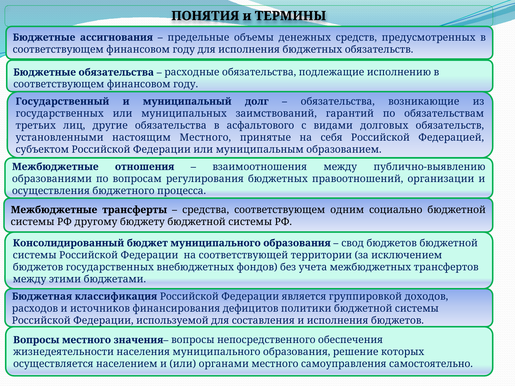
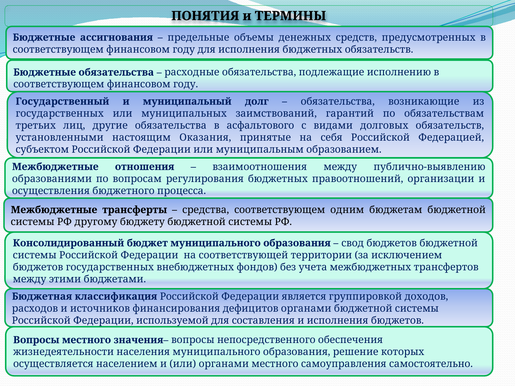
настоящим Местного: Местного -> Оказания
социально: социально -> бюджетам
дефицитов политики: политики -> органами
